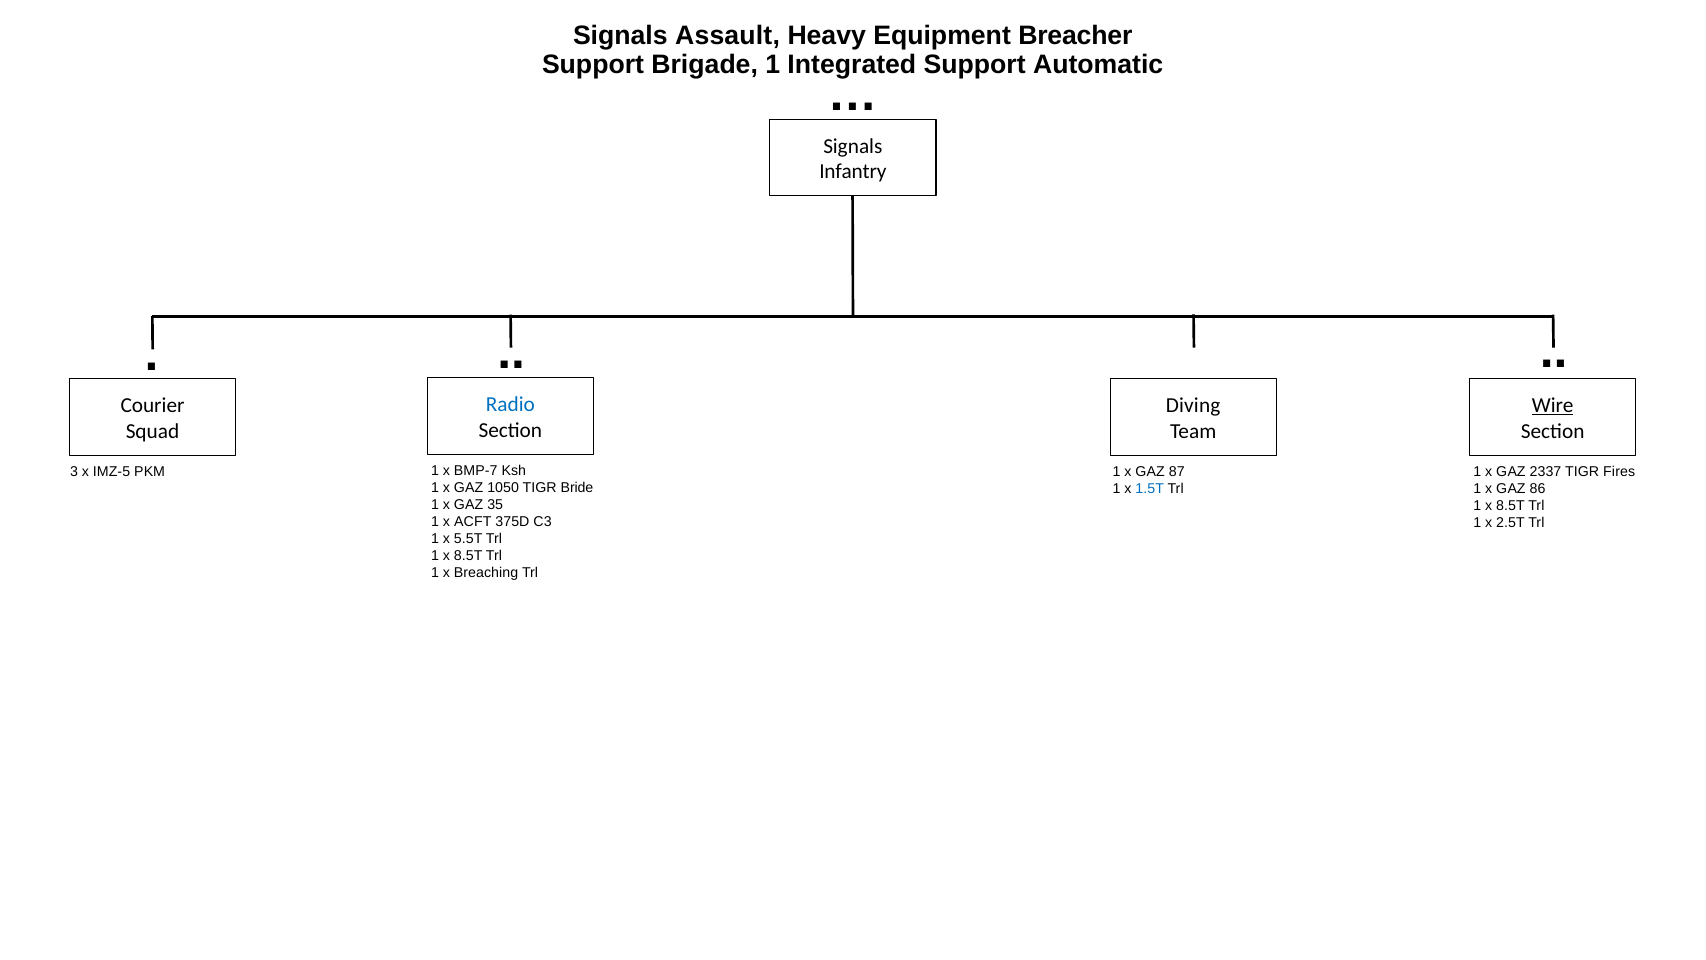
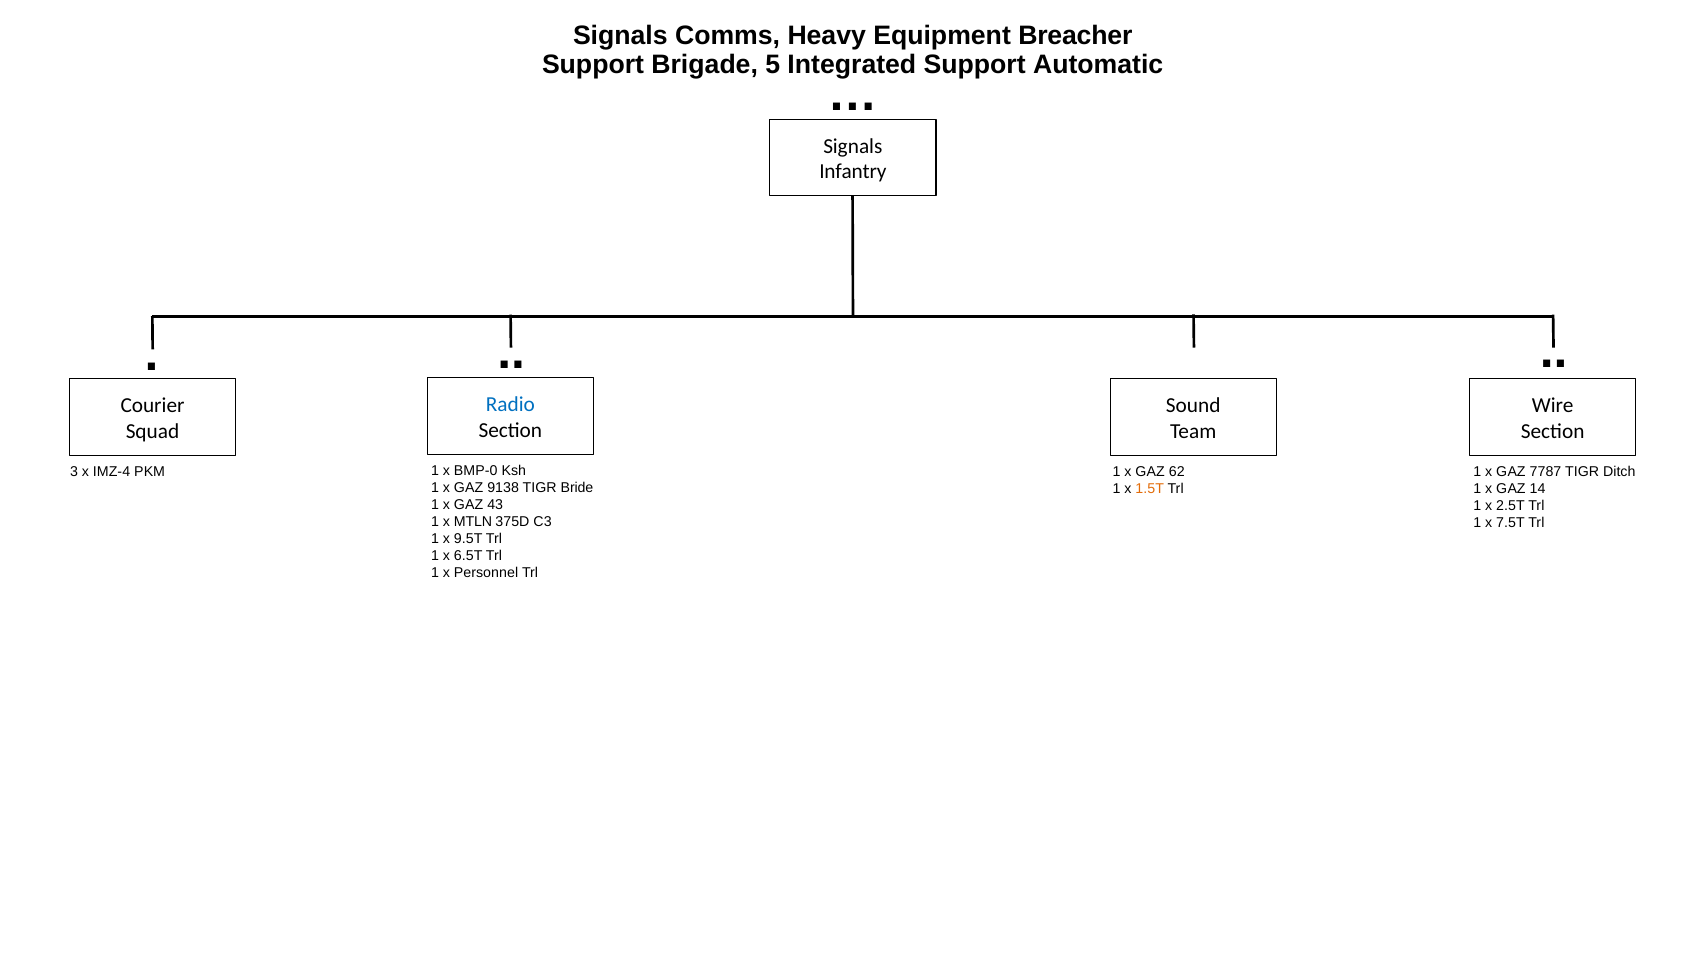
Assault: Assault -> Comms
Brigade 1: 1 -> 5
Diving: Diving -> Sound
Wire underline: present -> none
BMP-7: BMP-7 -> BMP-0
IMZ-5: IMZ-5 -> IMZ-4
87: 87 -> 62
2337: 2337 -> 7787
Fires: Fires -> Ditch
1050: 1050 -> 9138
1.5T colour: blue -> orange
86: 86 -> 14
35: 35 -> 43
8.5T at (1511, 506): 8.5T -> 2.5T
ACFT: ACFT -> MTLN
2.5T: 2.5T -> 7.5T
5.5T: 5.5T -> 9.5T
8.5T at (468, 555): 8.5T -> 6.5T
Breaching: Breaching -> Personnel
